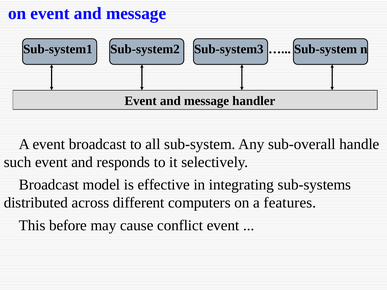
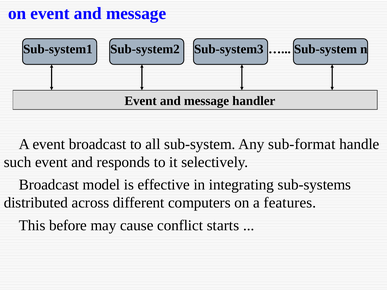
sub-overall: sub-overall -> sub-format
conflict event: event -> starts
